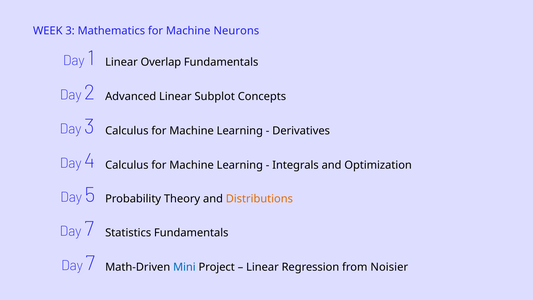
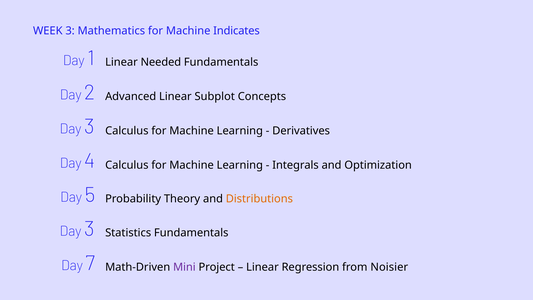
Neurons: Neurons -> Indicates
Overlap: Overlap -> Needed
7 at (89, 229): 7 -> 3
Mini colour: blue -> purple
